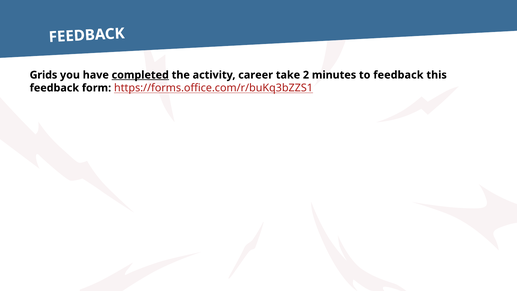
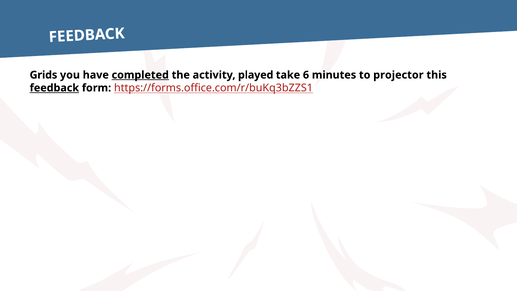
career: career -> played
2: 2 -> 6
to feedback: feedback -> projector
feedback at (54, 88) underline: none -> present
